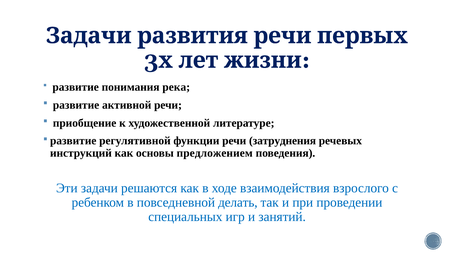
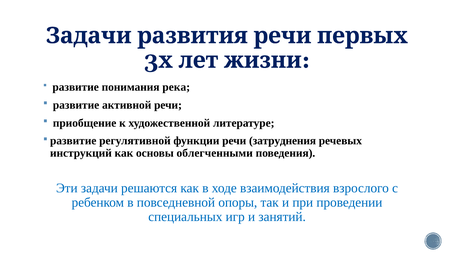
предложением: предложением -> облегченными
делать: делать -> опоры
